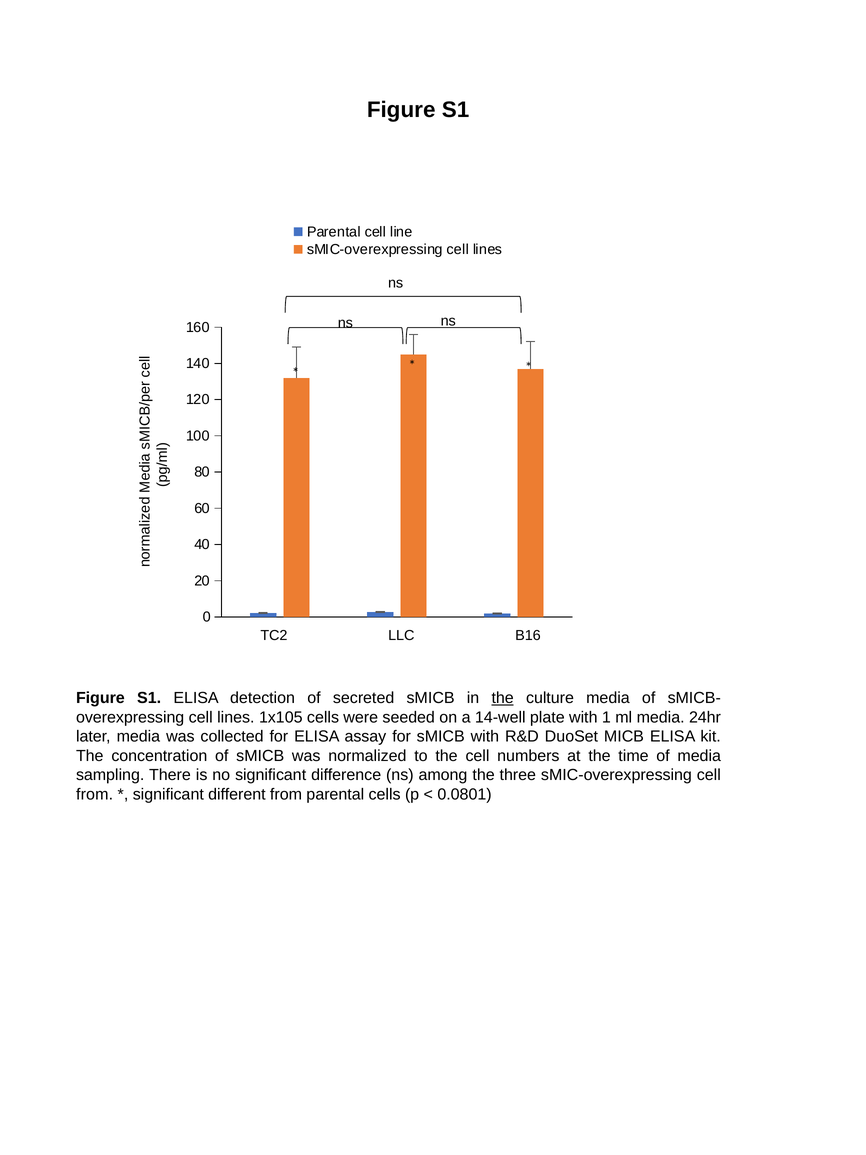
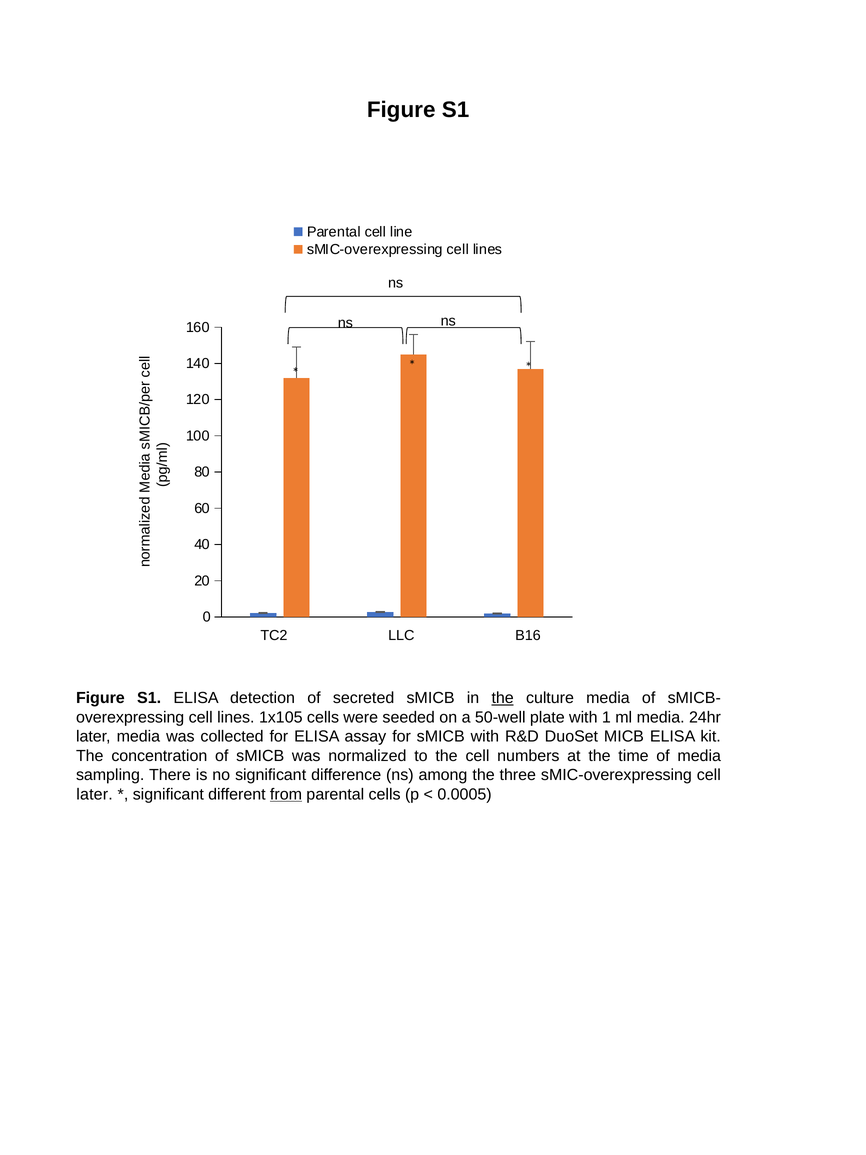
14-well: 14-well -> 50-well
from at (95, 794): from -> later
from at (286, 794) underline: none -> present
0.0801: 0.0801 -> 0.0005
